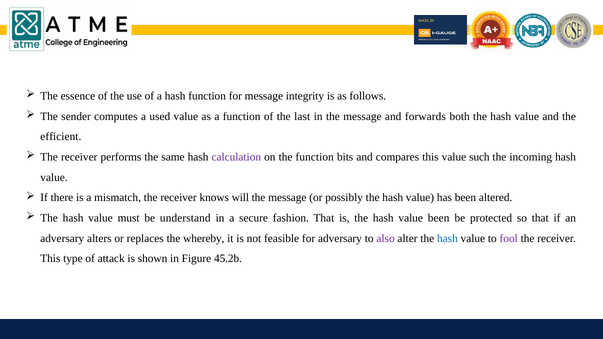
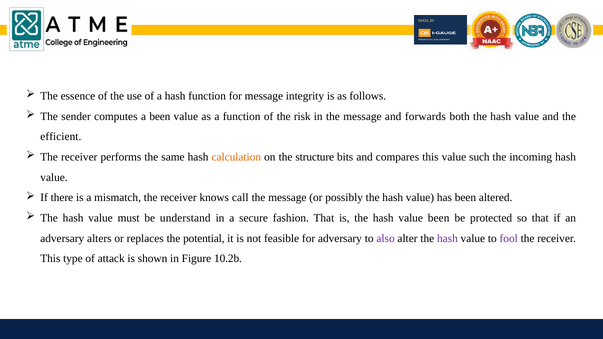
a used: used -> been
last: last -> risk
calculation colour: purple -> orange
the function: function -> structure
will: will -> call
whereby: whereby -> potential
hash at (447, 238) colour: blue -> purple
45.2b: 45.2b -> 10.2b
